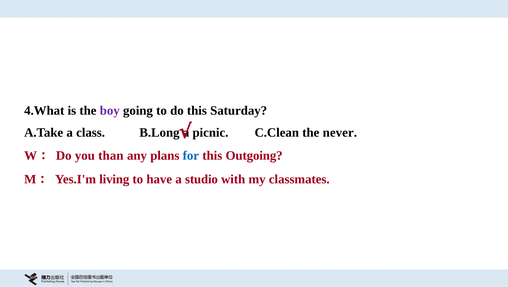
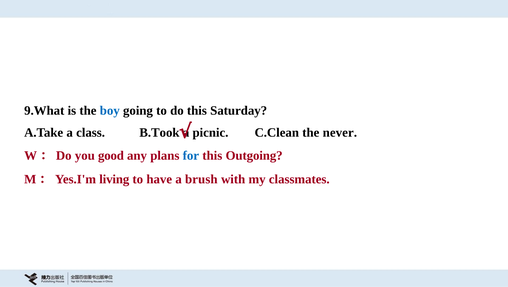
4.What: 4.What -> 9.What
boy colour: purple -> blue
B.Long: B.Long -> B.Took
than: than -> good
studio: studio -> brush
